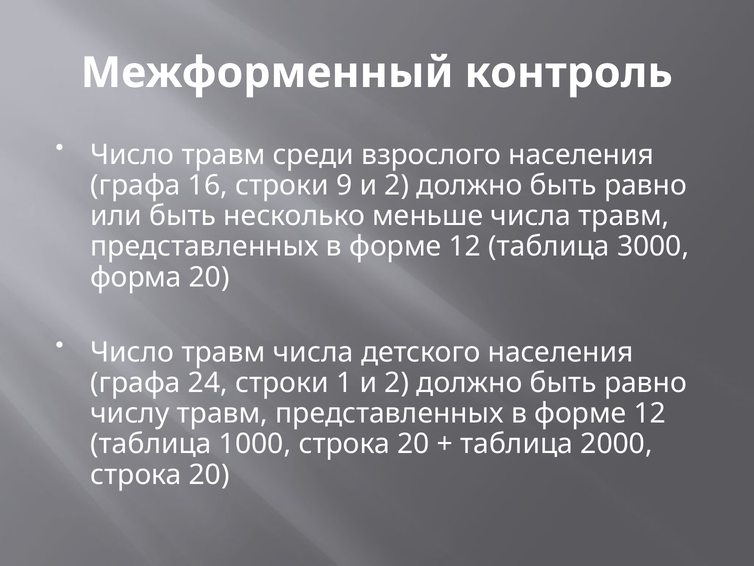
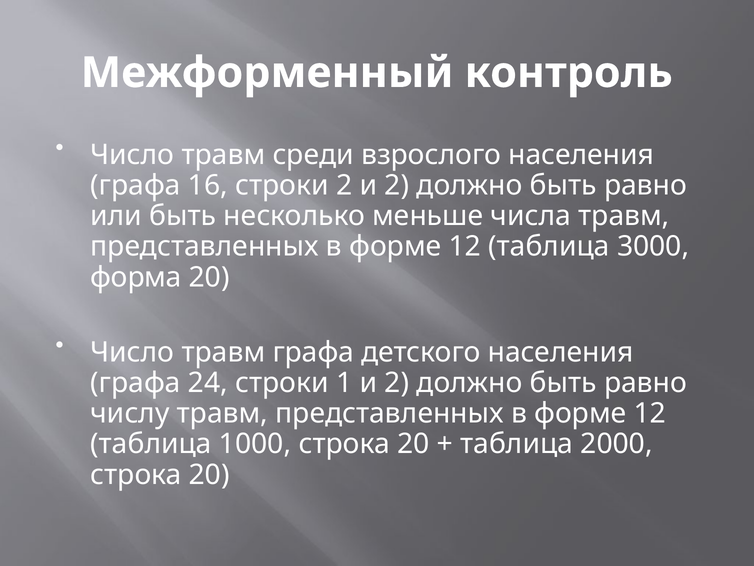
строки 9: 9 -> 2
травм числа: числа -> графа
